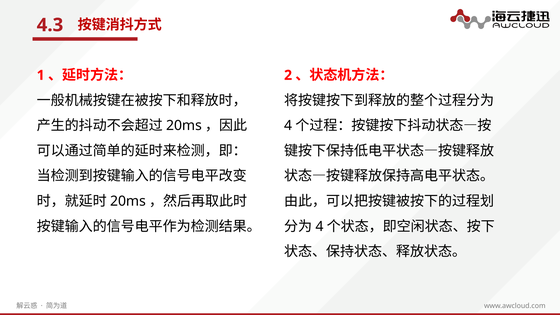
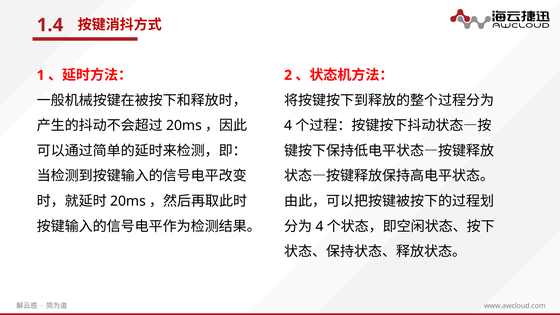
4.3: 4.3 -> 1.4
